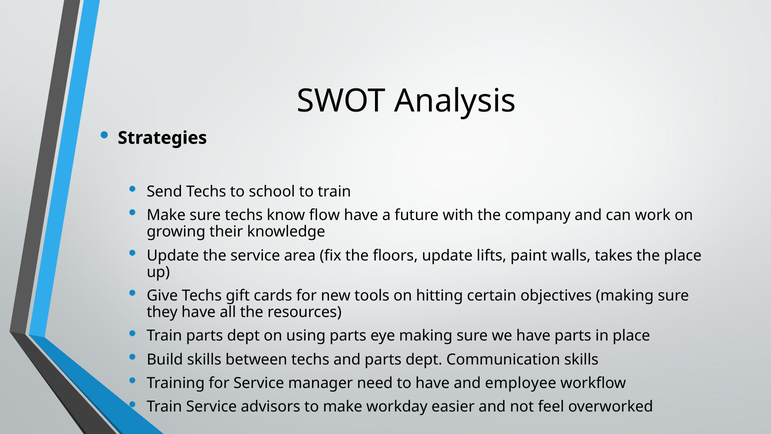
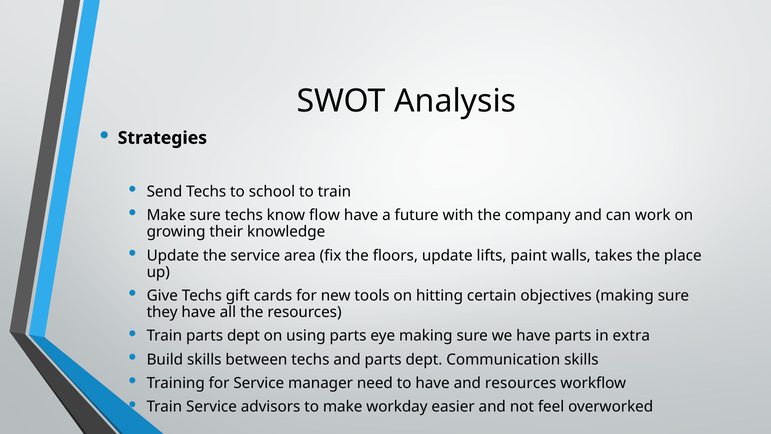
in place: place -> extra
and employee: employee -> resources
